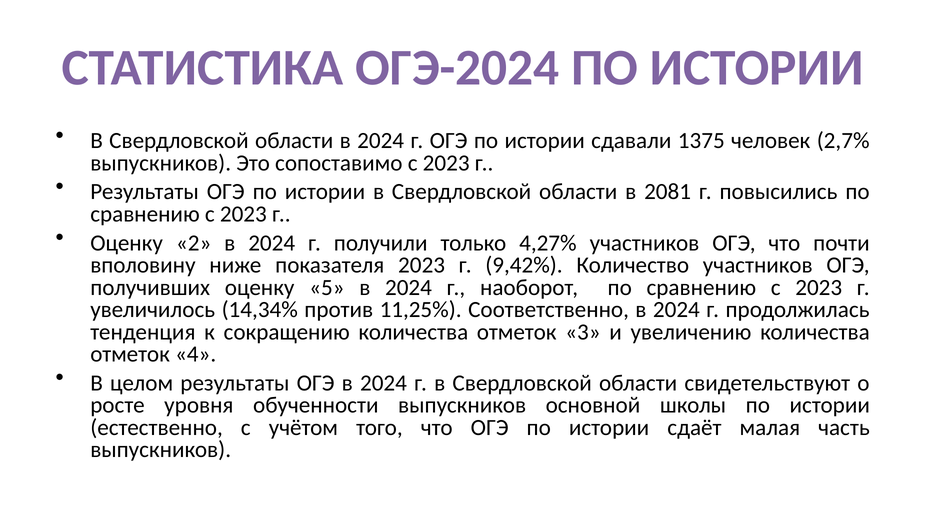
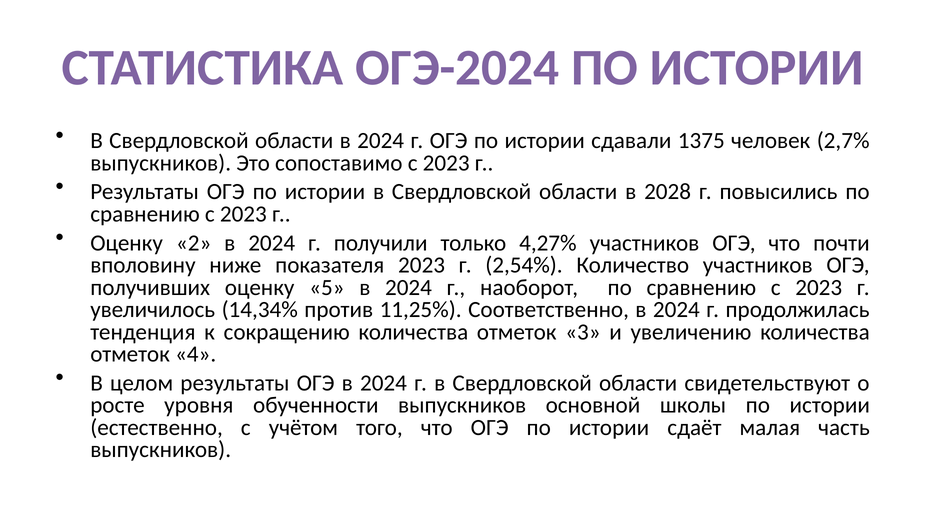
2081: 2081 -> 2028
9,42%: 9,42% -> 2,54%
